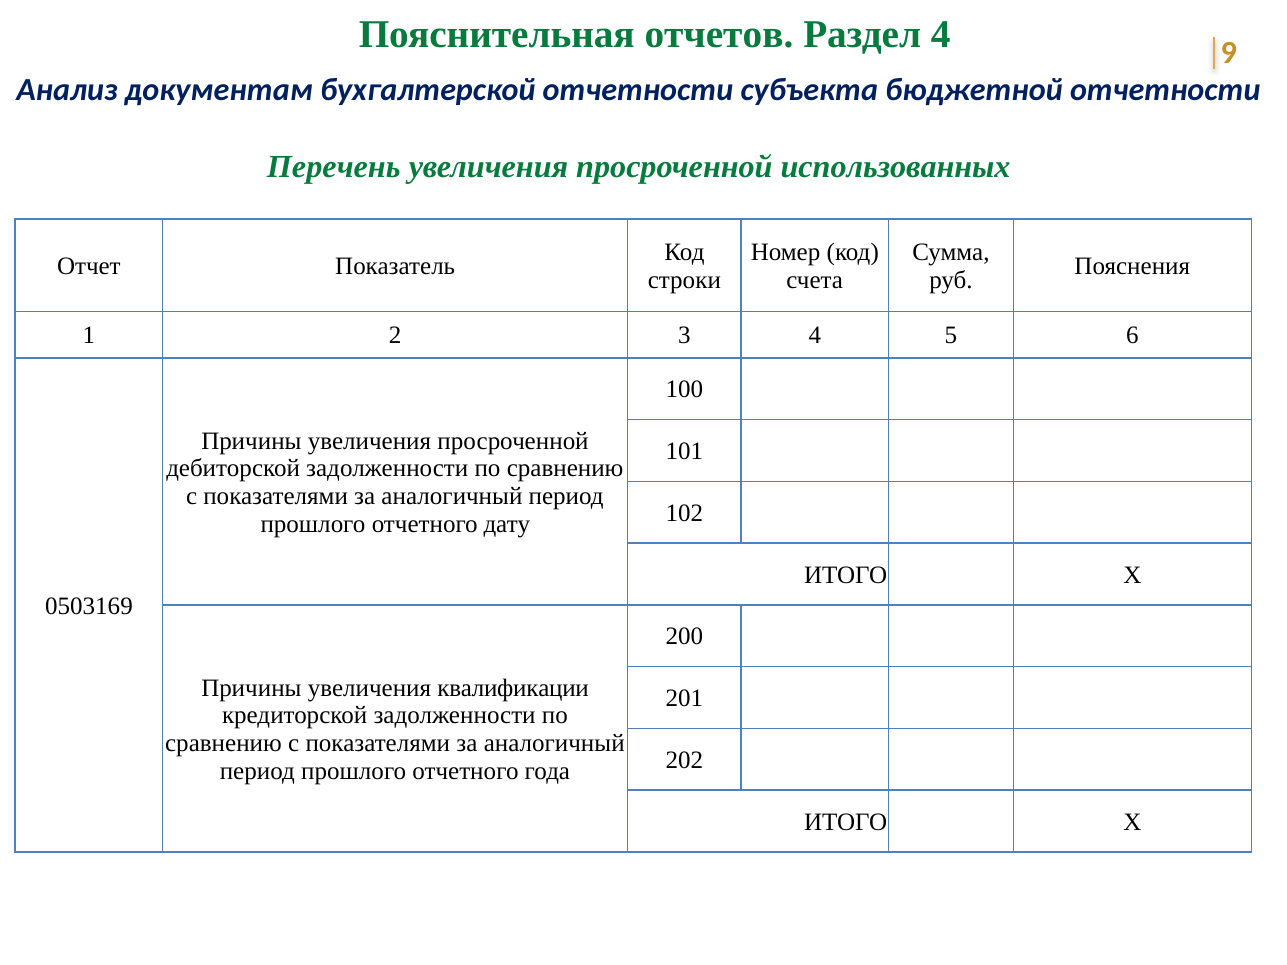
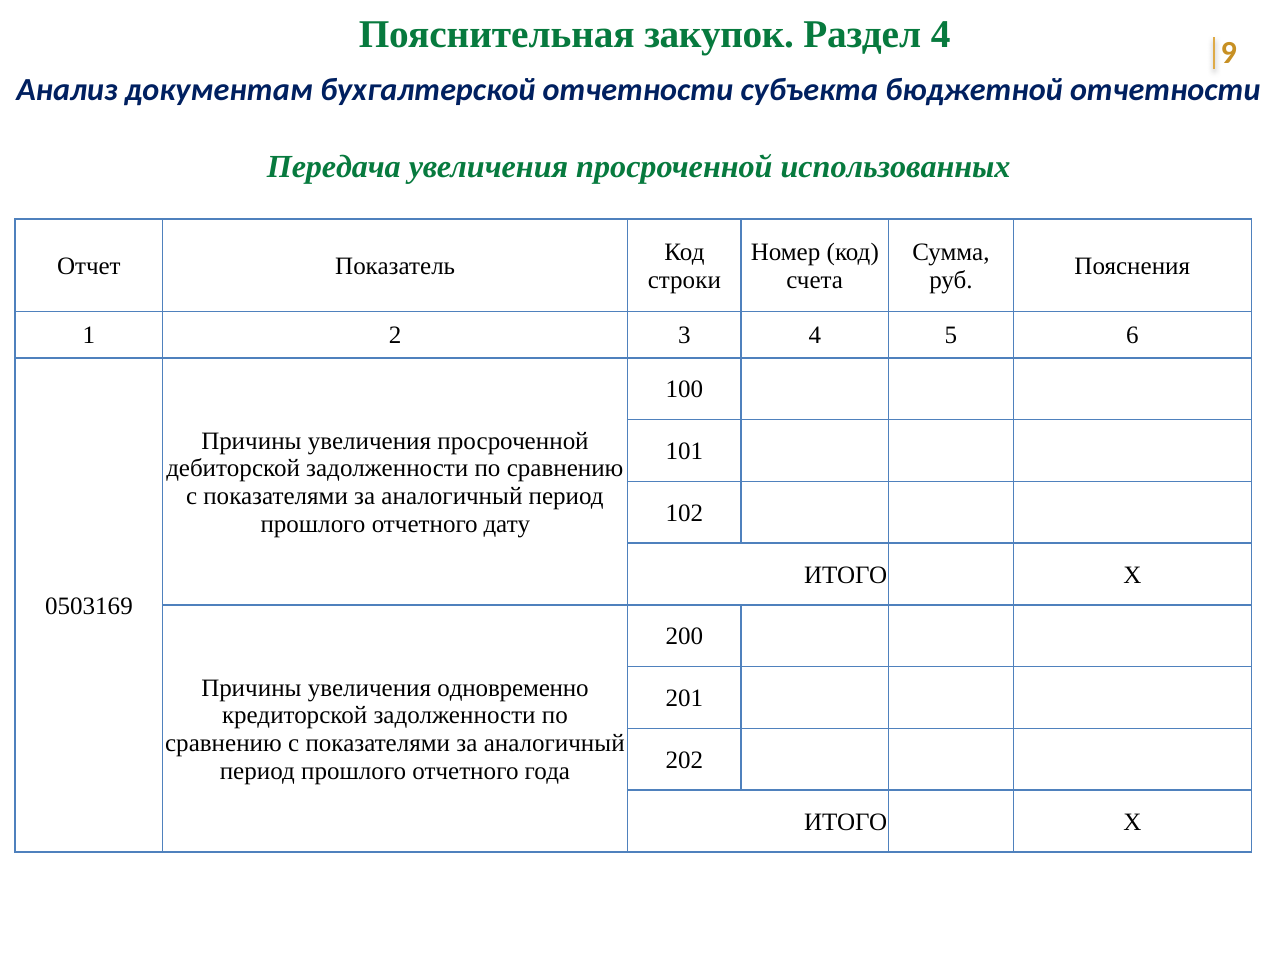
отчетов: отчетов -> закупок
Перечень: Перечень -> Передача
квалификации: квалификации -> одновременно
